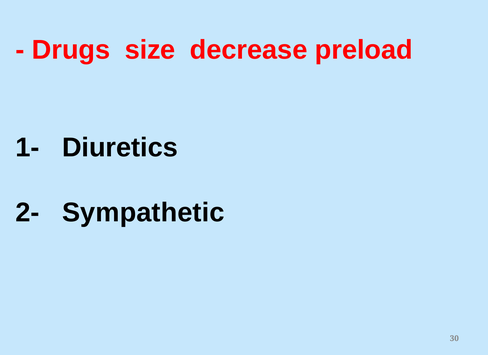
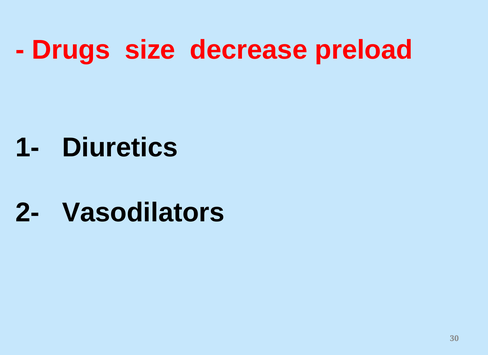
Sympathetic: Sympathetic -> Vasodilators
